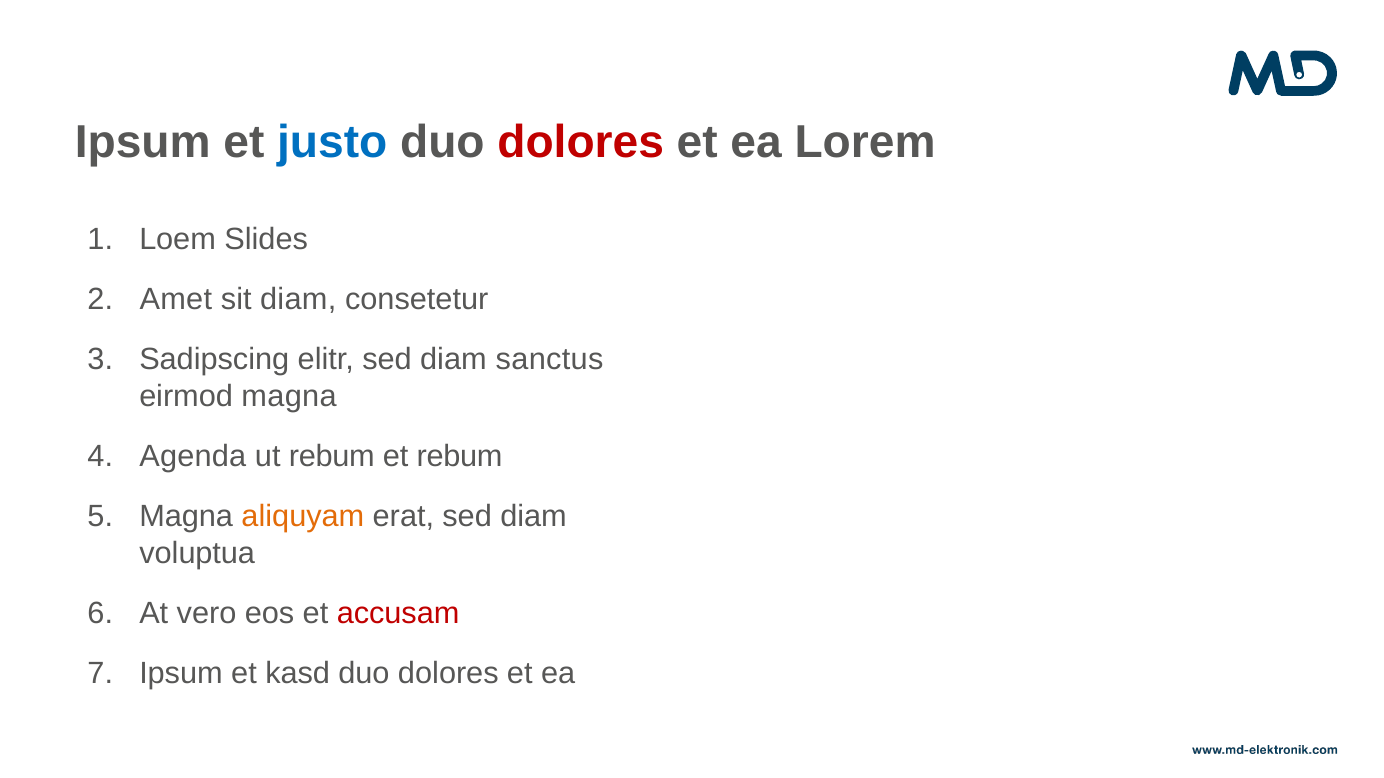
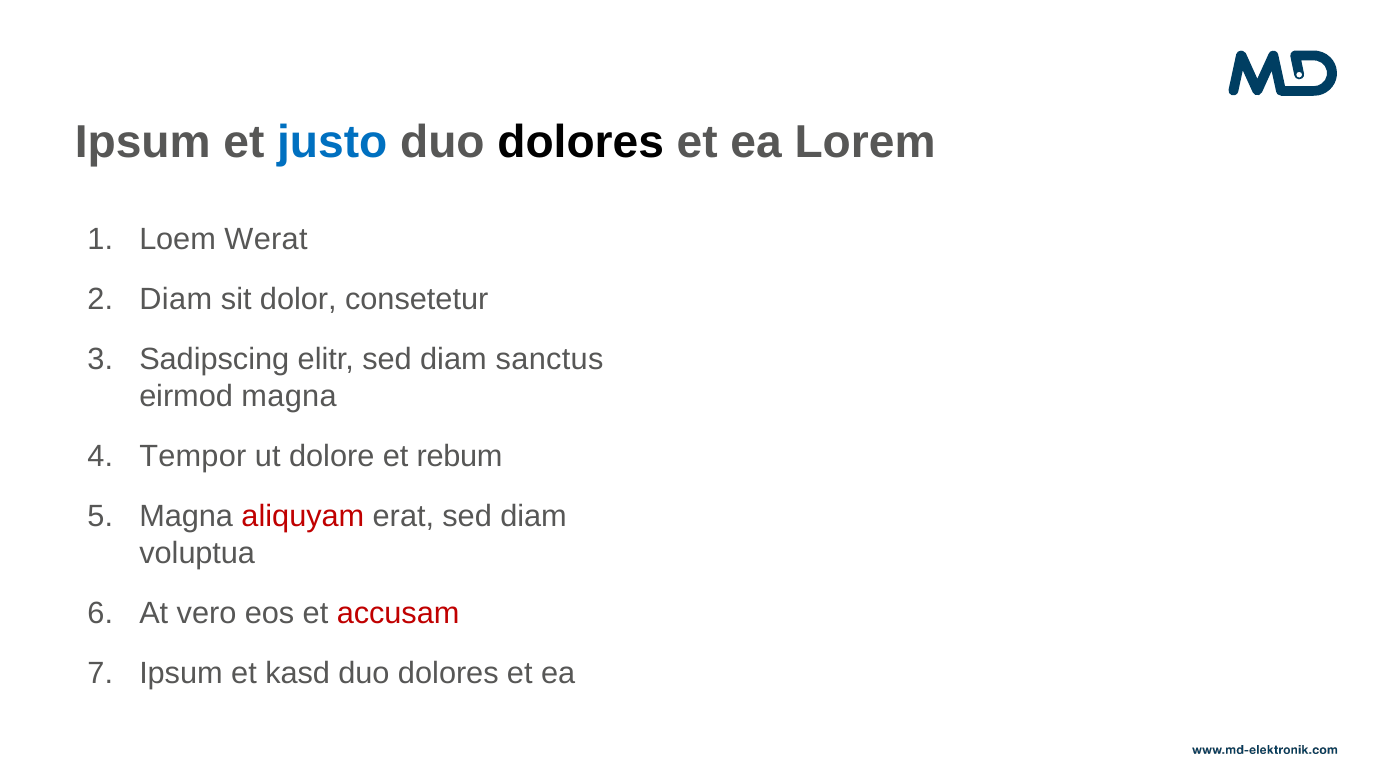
dolores at (581, 142) colour: red -> black
Slides: Slides -> Werat
Amet at (176, 300): Amet -> Diam
sit diam: diam -> dolor
Agenda: Agenda -> Tempor
ut rebum: rebum -> dolore
aliquyam colour: orange -> red
